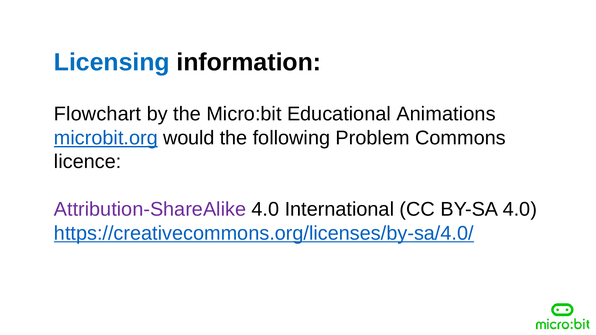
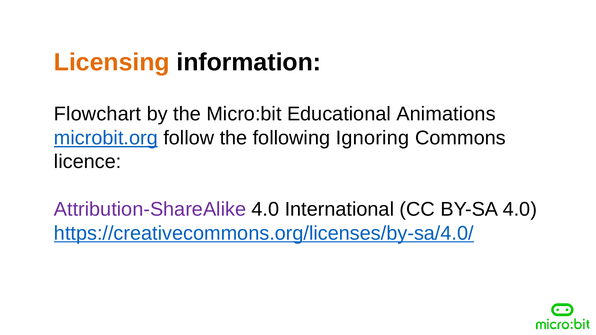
Licensing colour: blue -> orange
would: would -> follow
Problem: Problem -> Ignoring
